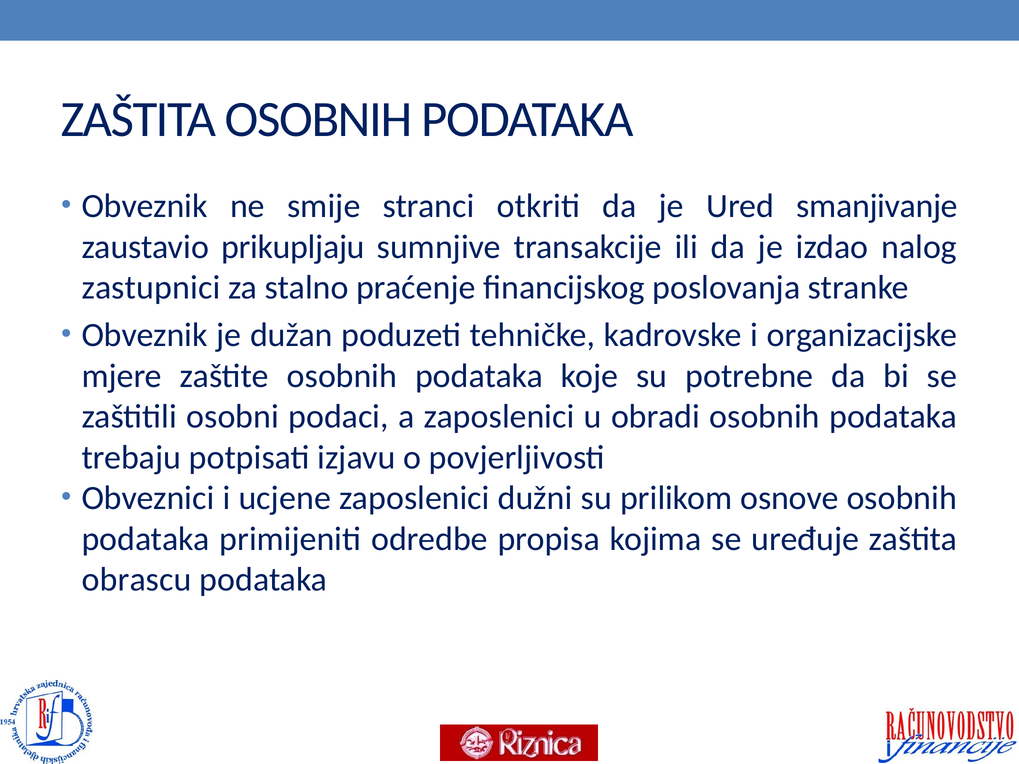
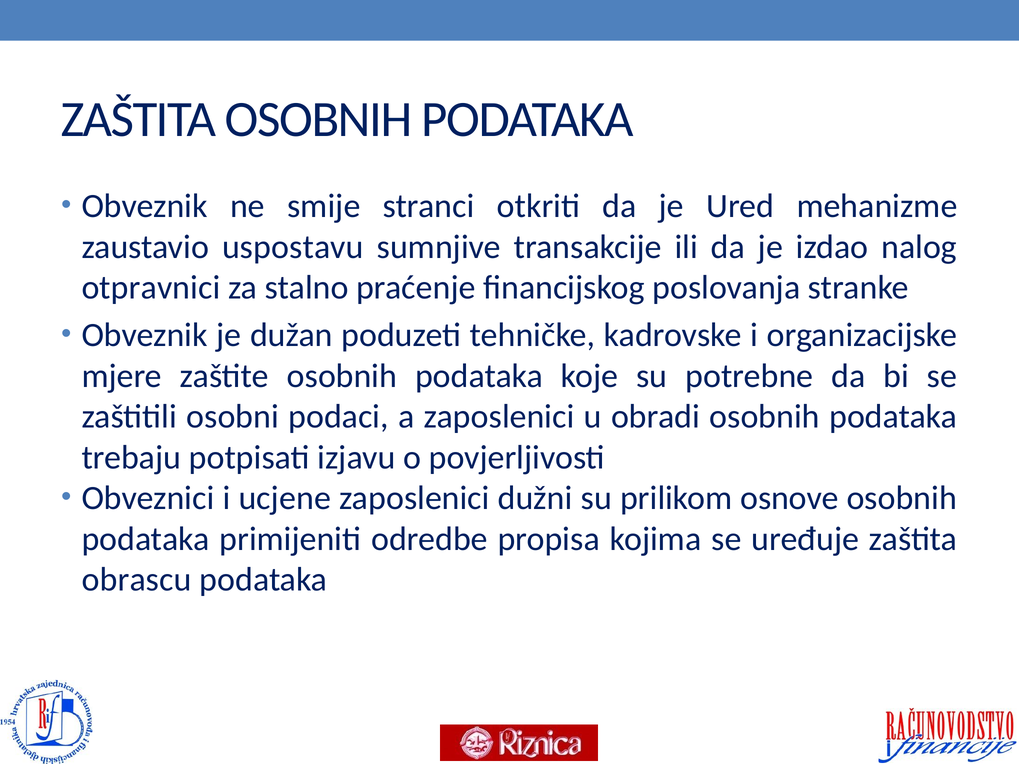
smanjivanje: smanjivanje -> mehanizme
prikupljaju: prikupljaju -> uspostavu
zastupnici: zastupnici -> otpravnici
